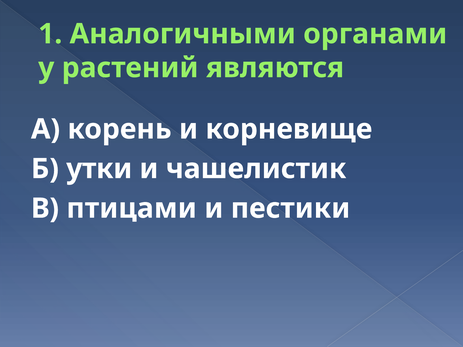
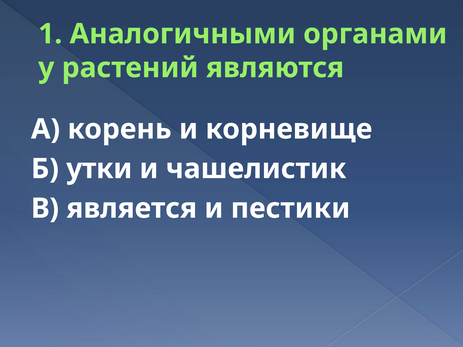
птицами: птицами -> является
